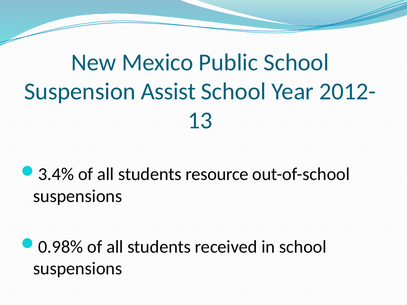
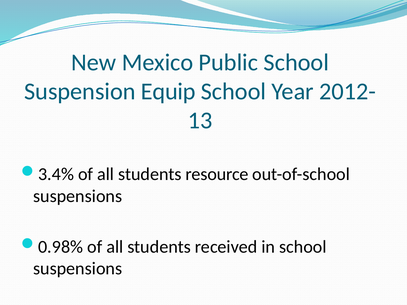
Assist: Assist -> Equip
